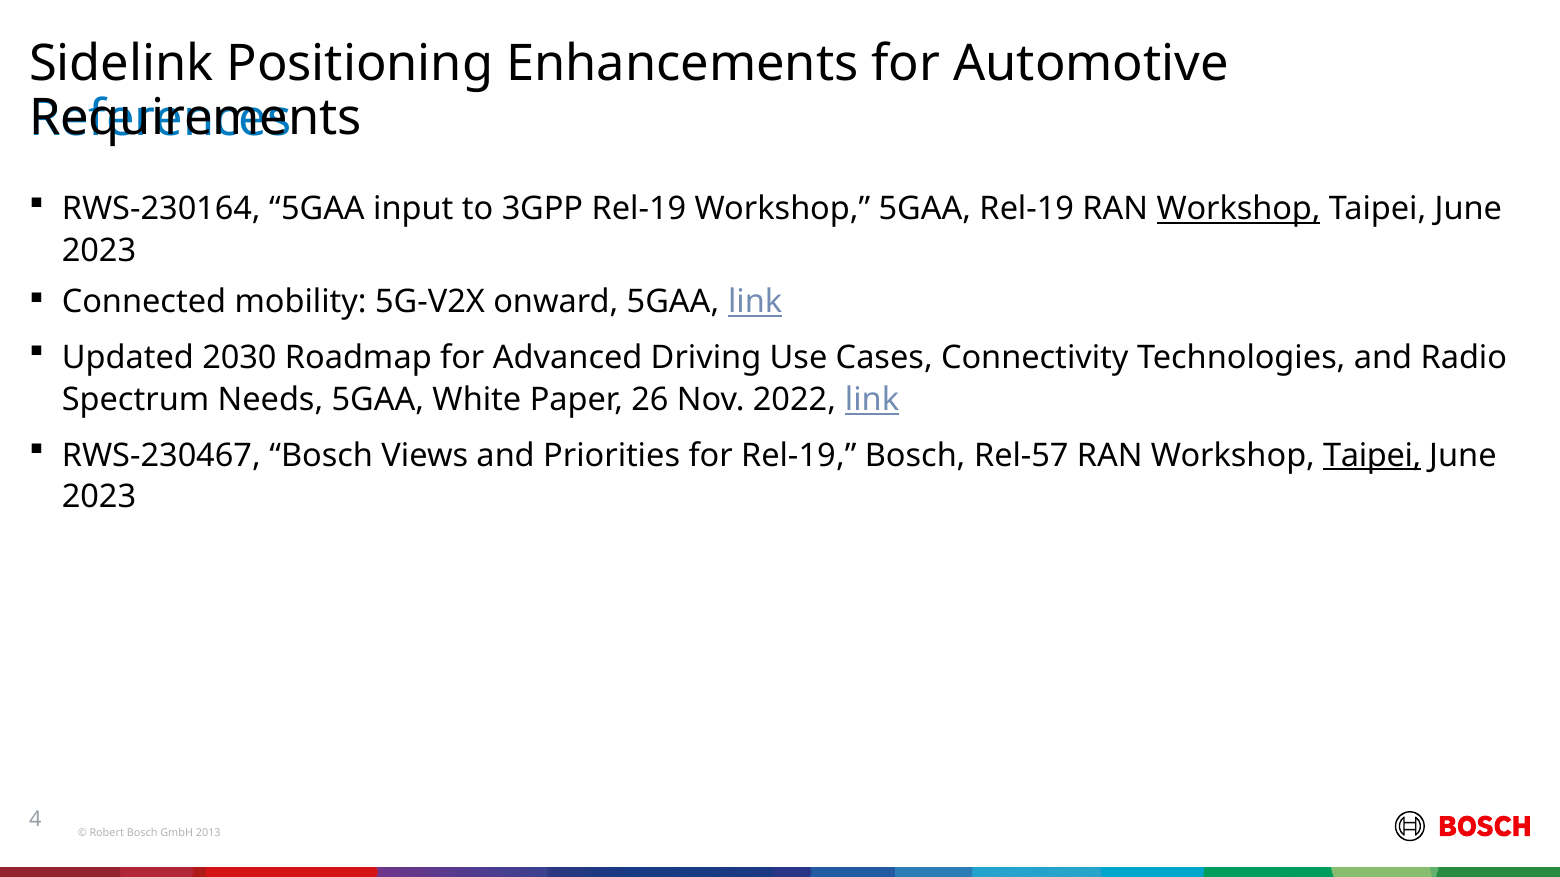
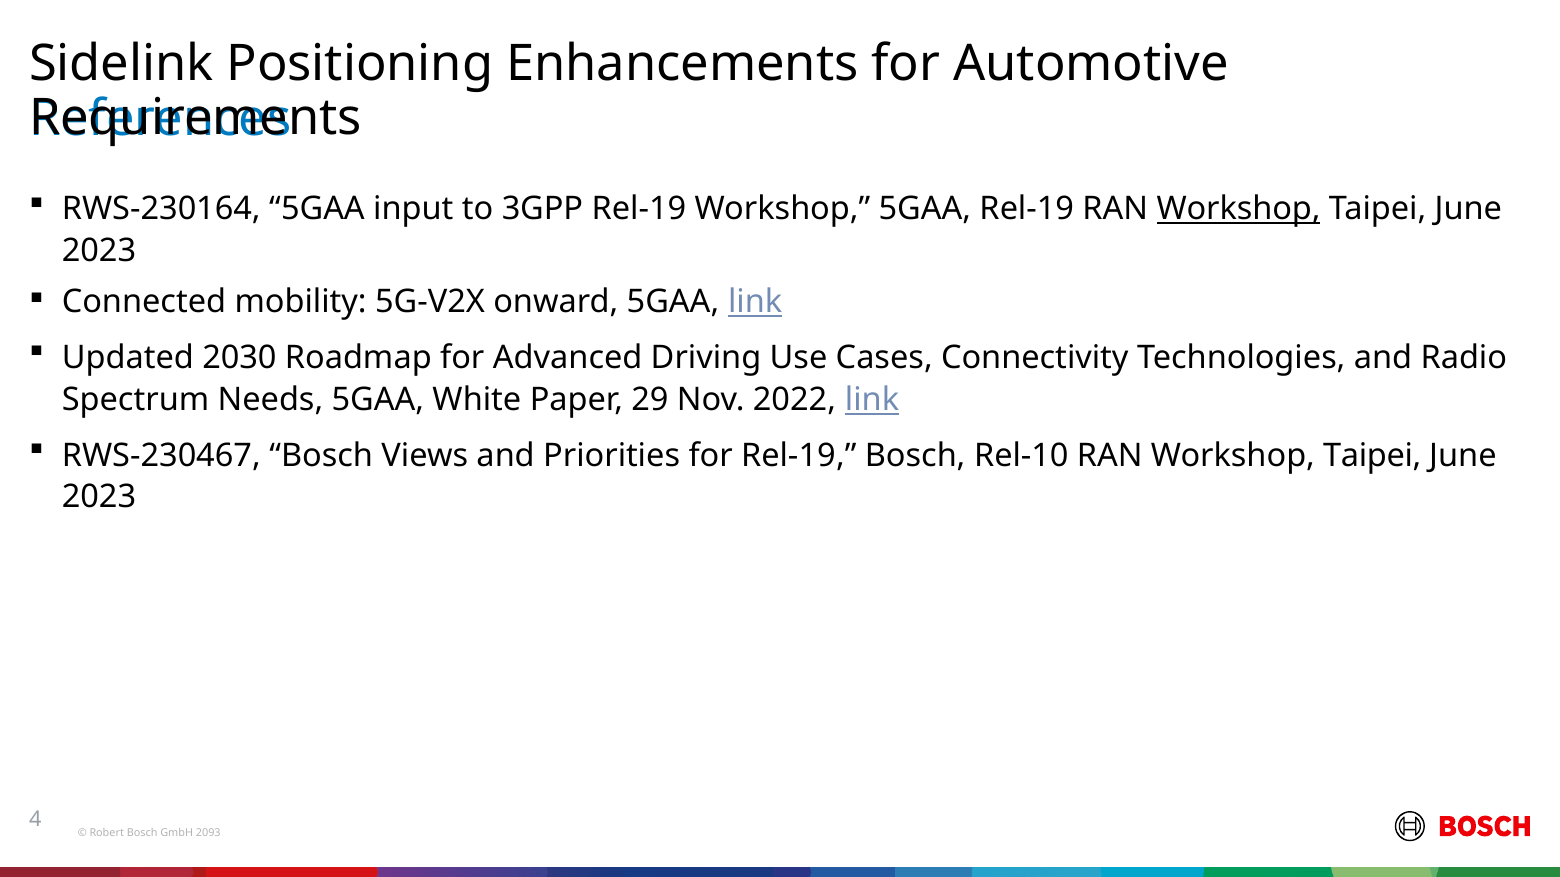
26: 26 -> 29
Rel-57: Rel-57 -> Rel-10
Taipei at (1372, 456) underline: present -> none
2013: 2013 -> 2093
